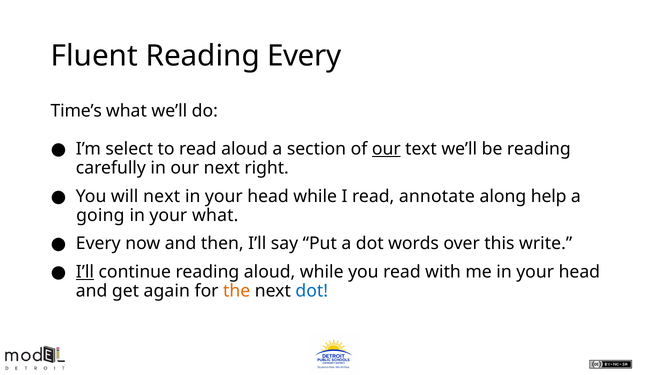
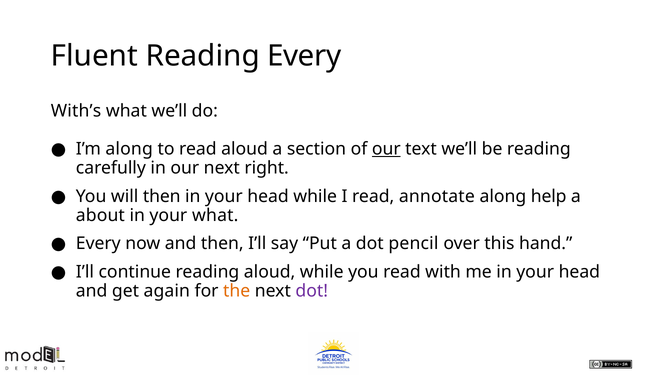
Time’s: Time’s -> With’s
I’m select: select -> along
will next: next -> then
going: going -> about
words: words -> pencil
write: write -> hand
I’ll at (85, 272) underline: present -> none
dot at (312, 291) colour: blue -> purple
